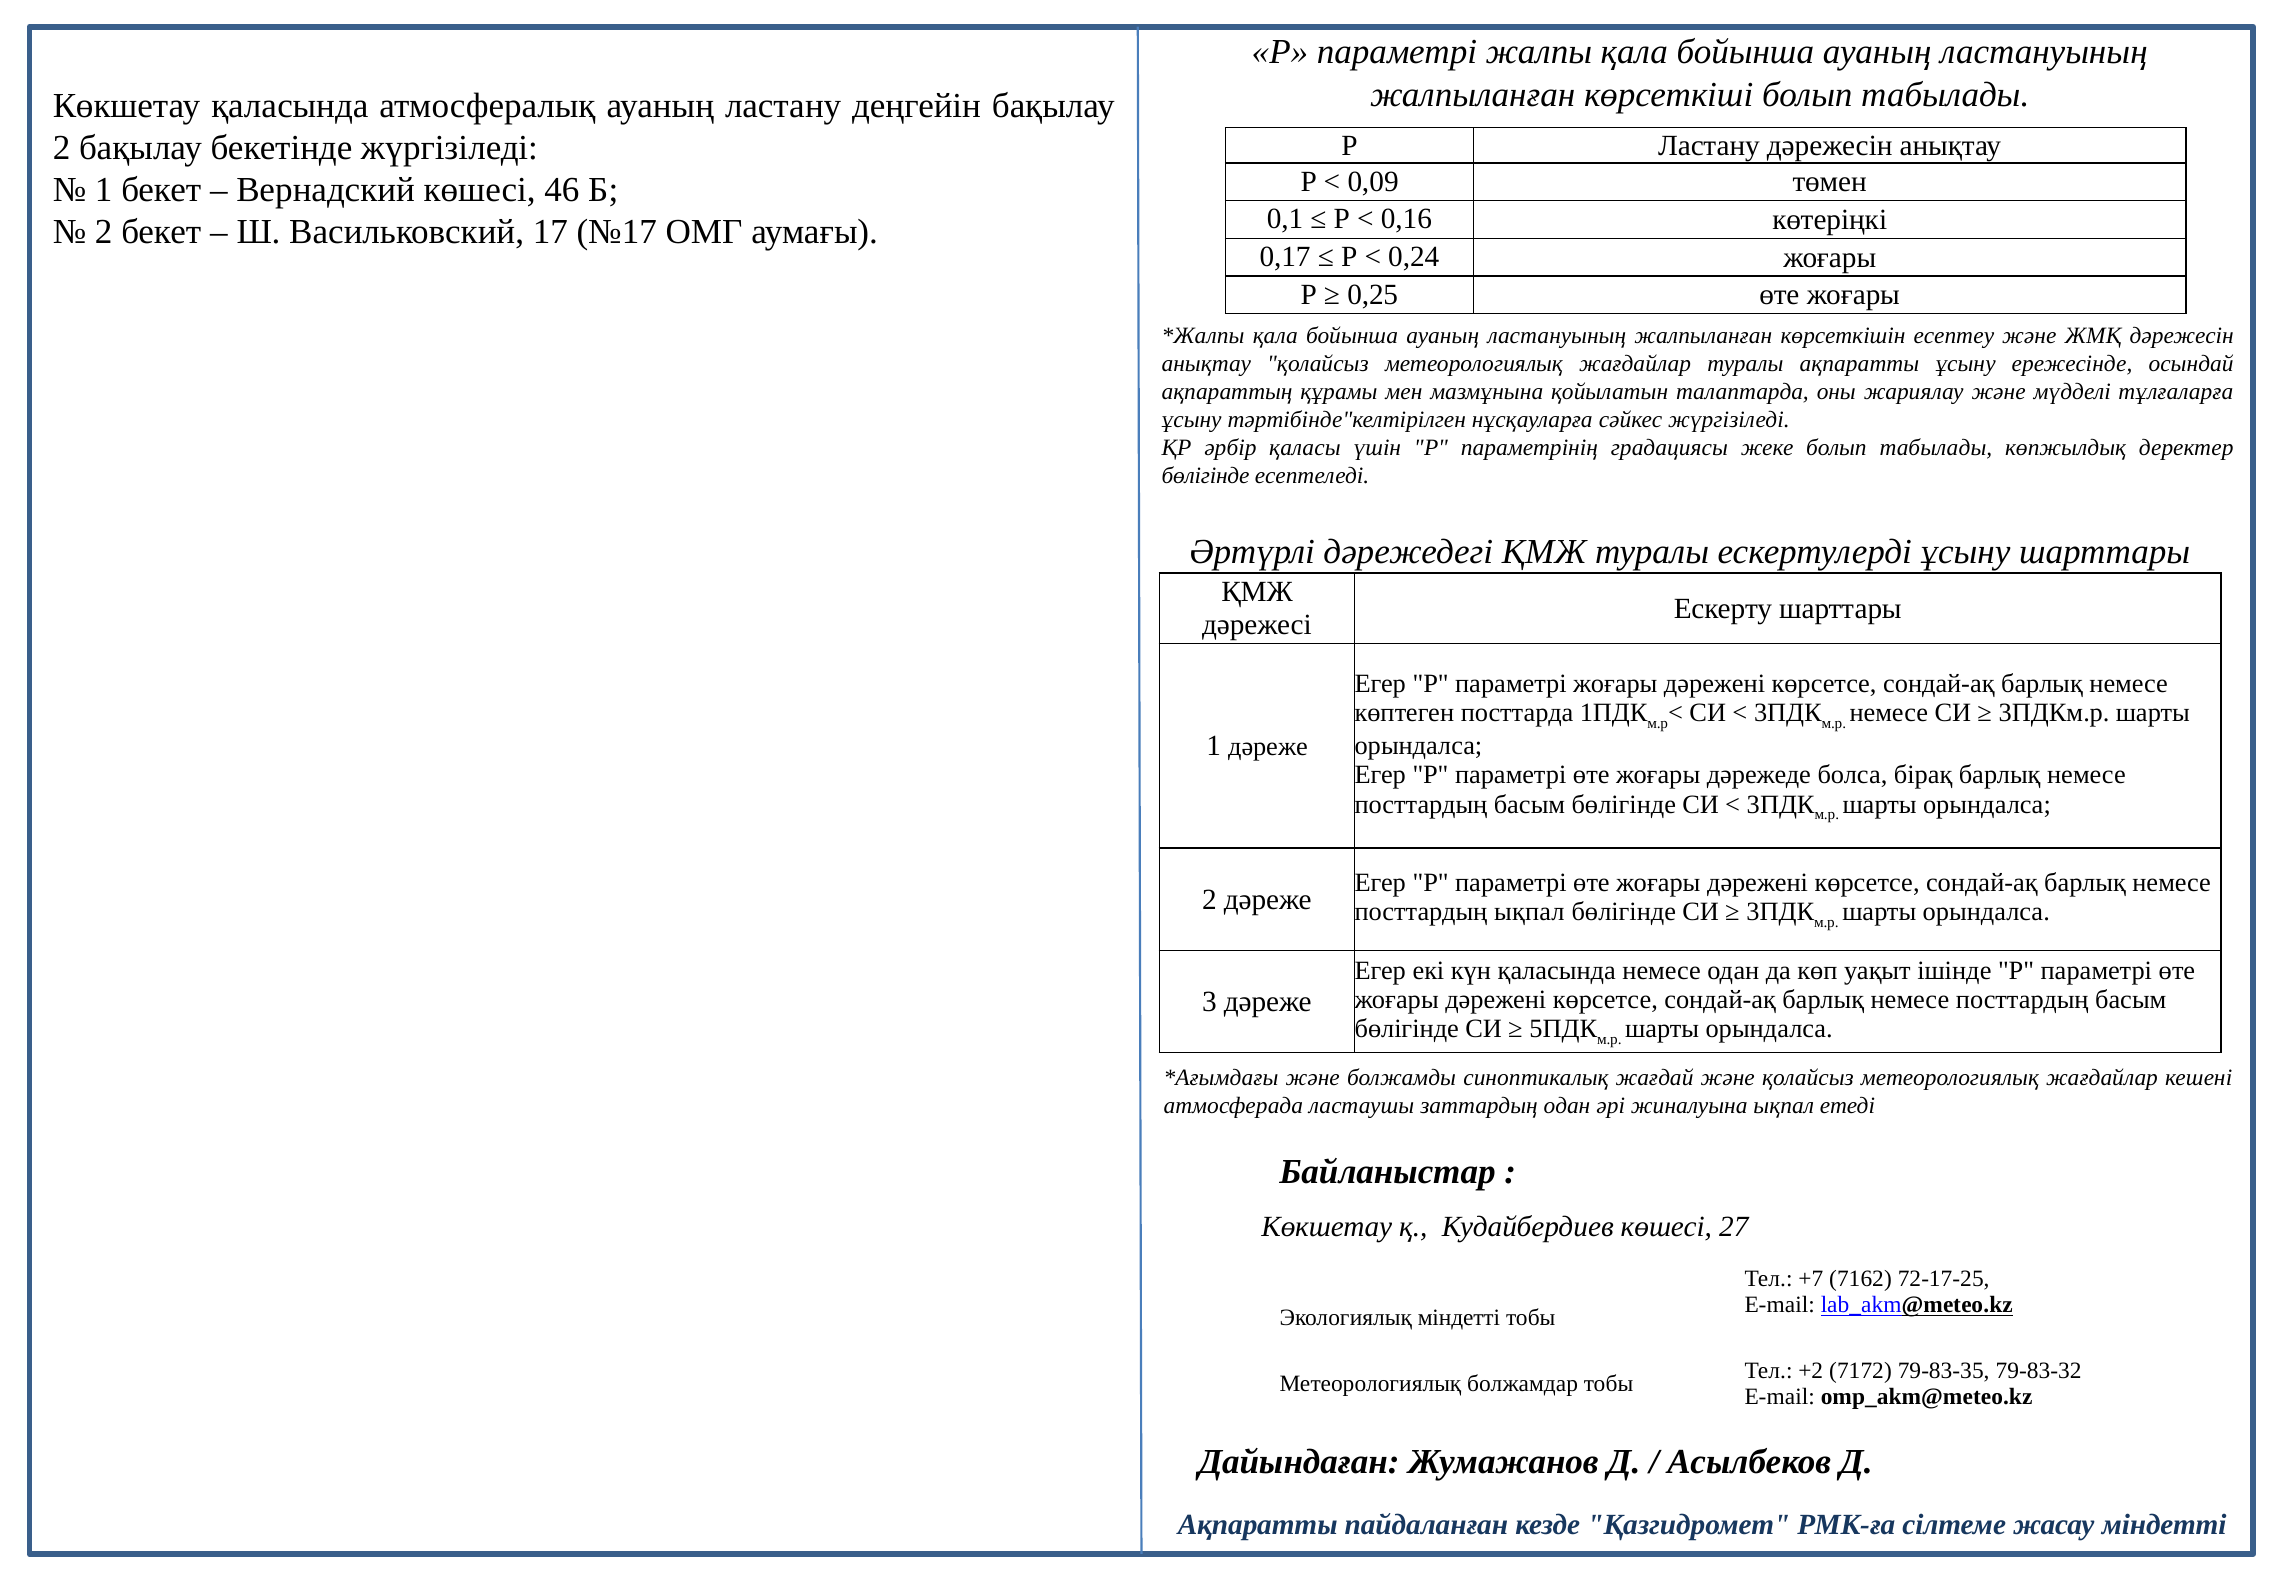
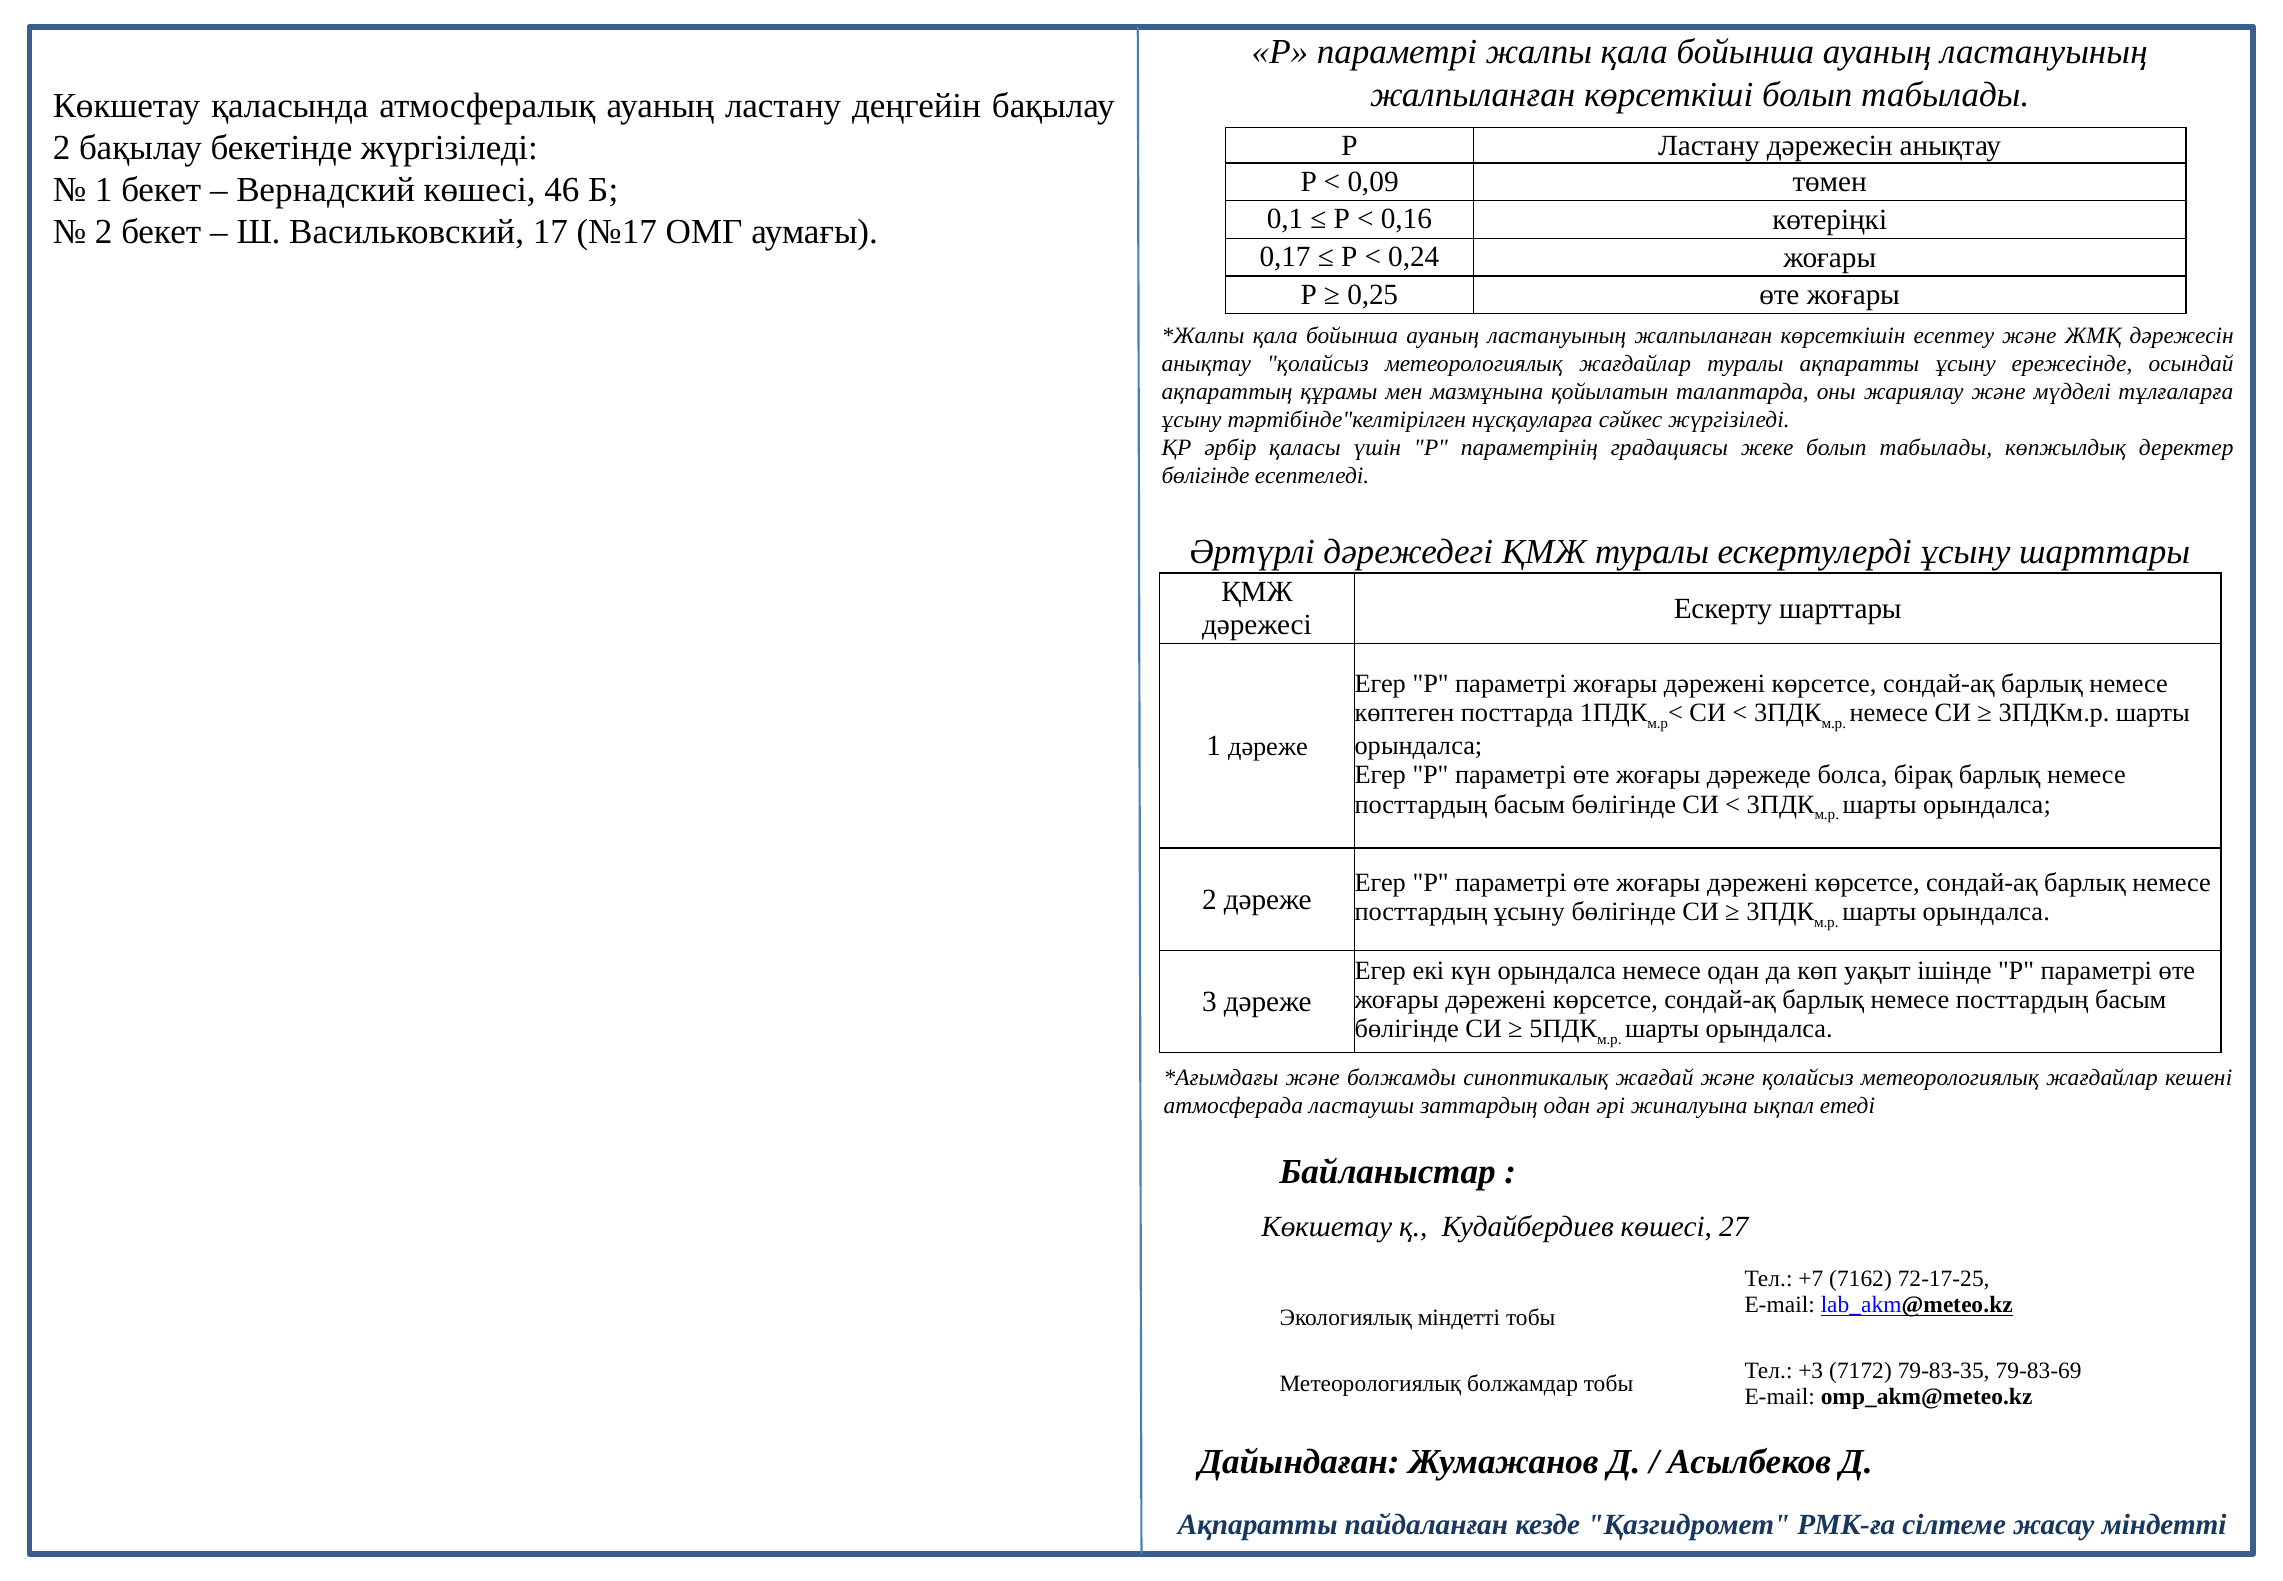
посттардың ықпал: ықпал -> ұсыну
күн қаласында: қаласында -> орындалса
+2: +2 -> +3
79-83-32: 79-83-32 -> 79-83-69
